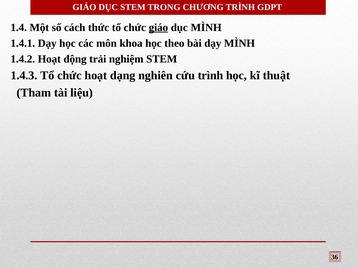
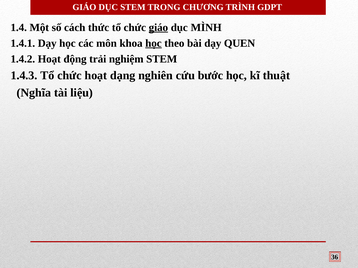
học at (153, 43) underline: none -> present
dạy MÌNH: MÌNH -> QUEN
cứu trình: trình -> bước
Tham: Tham -> Nghĩa
